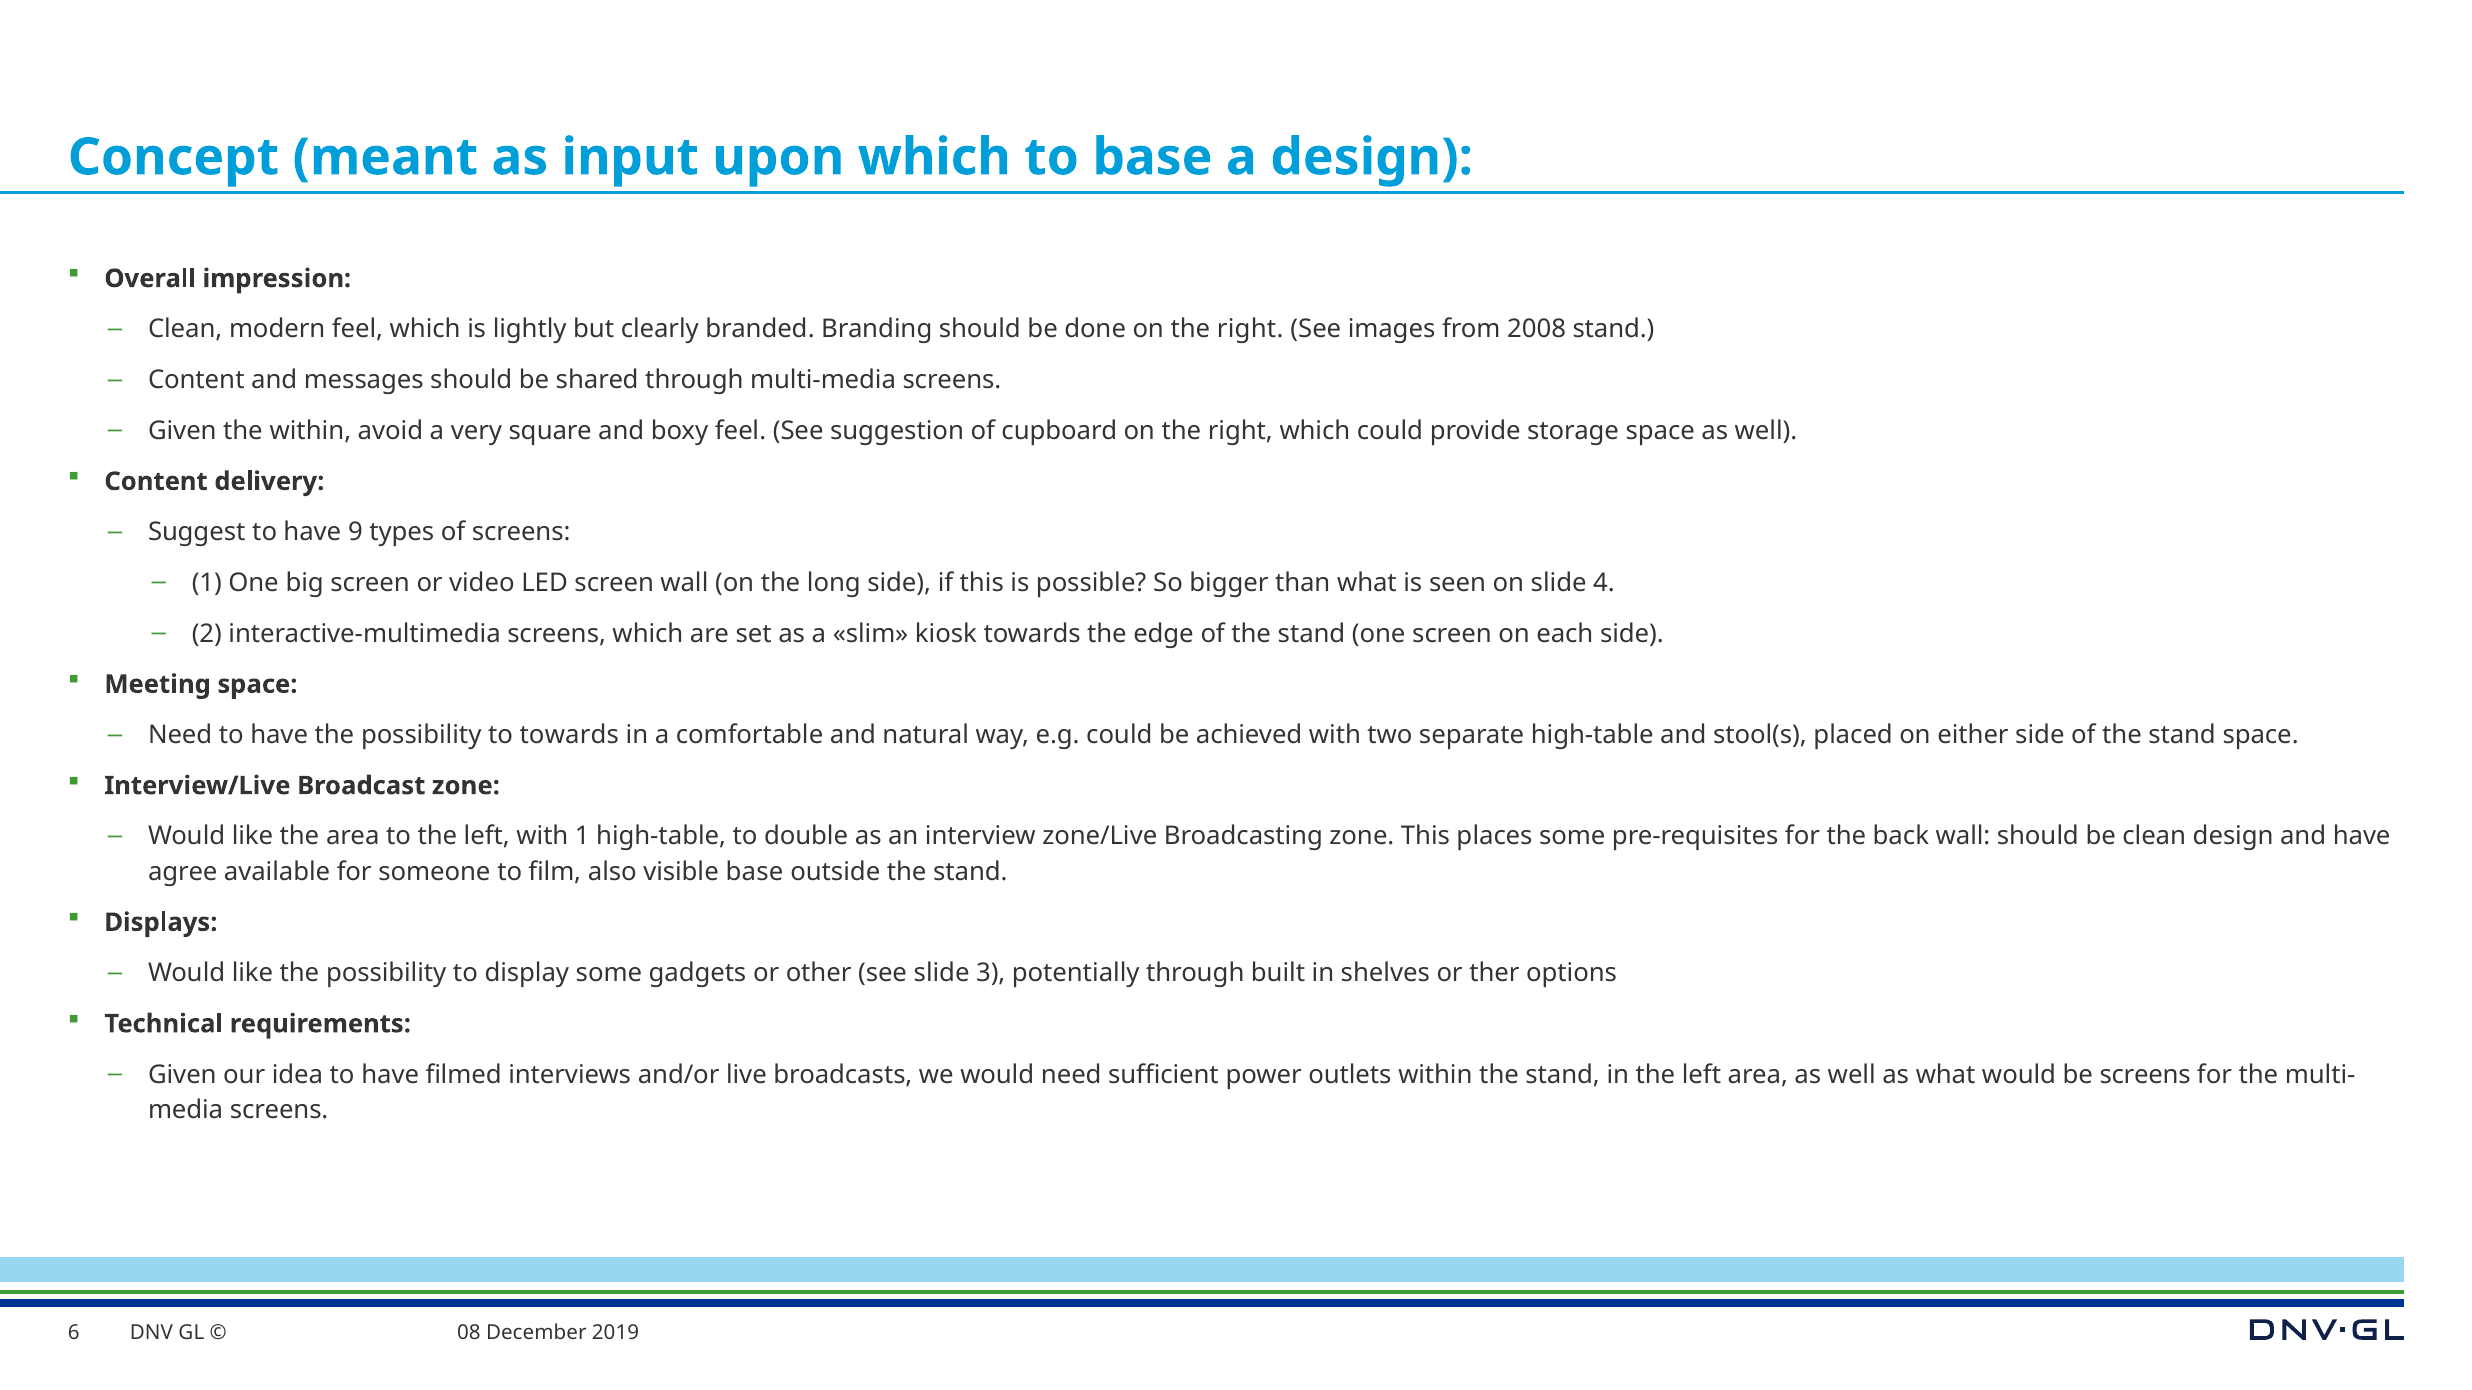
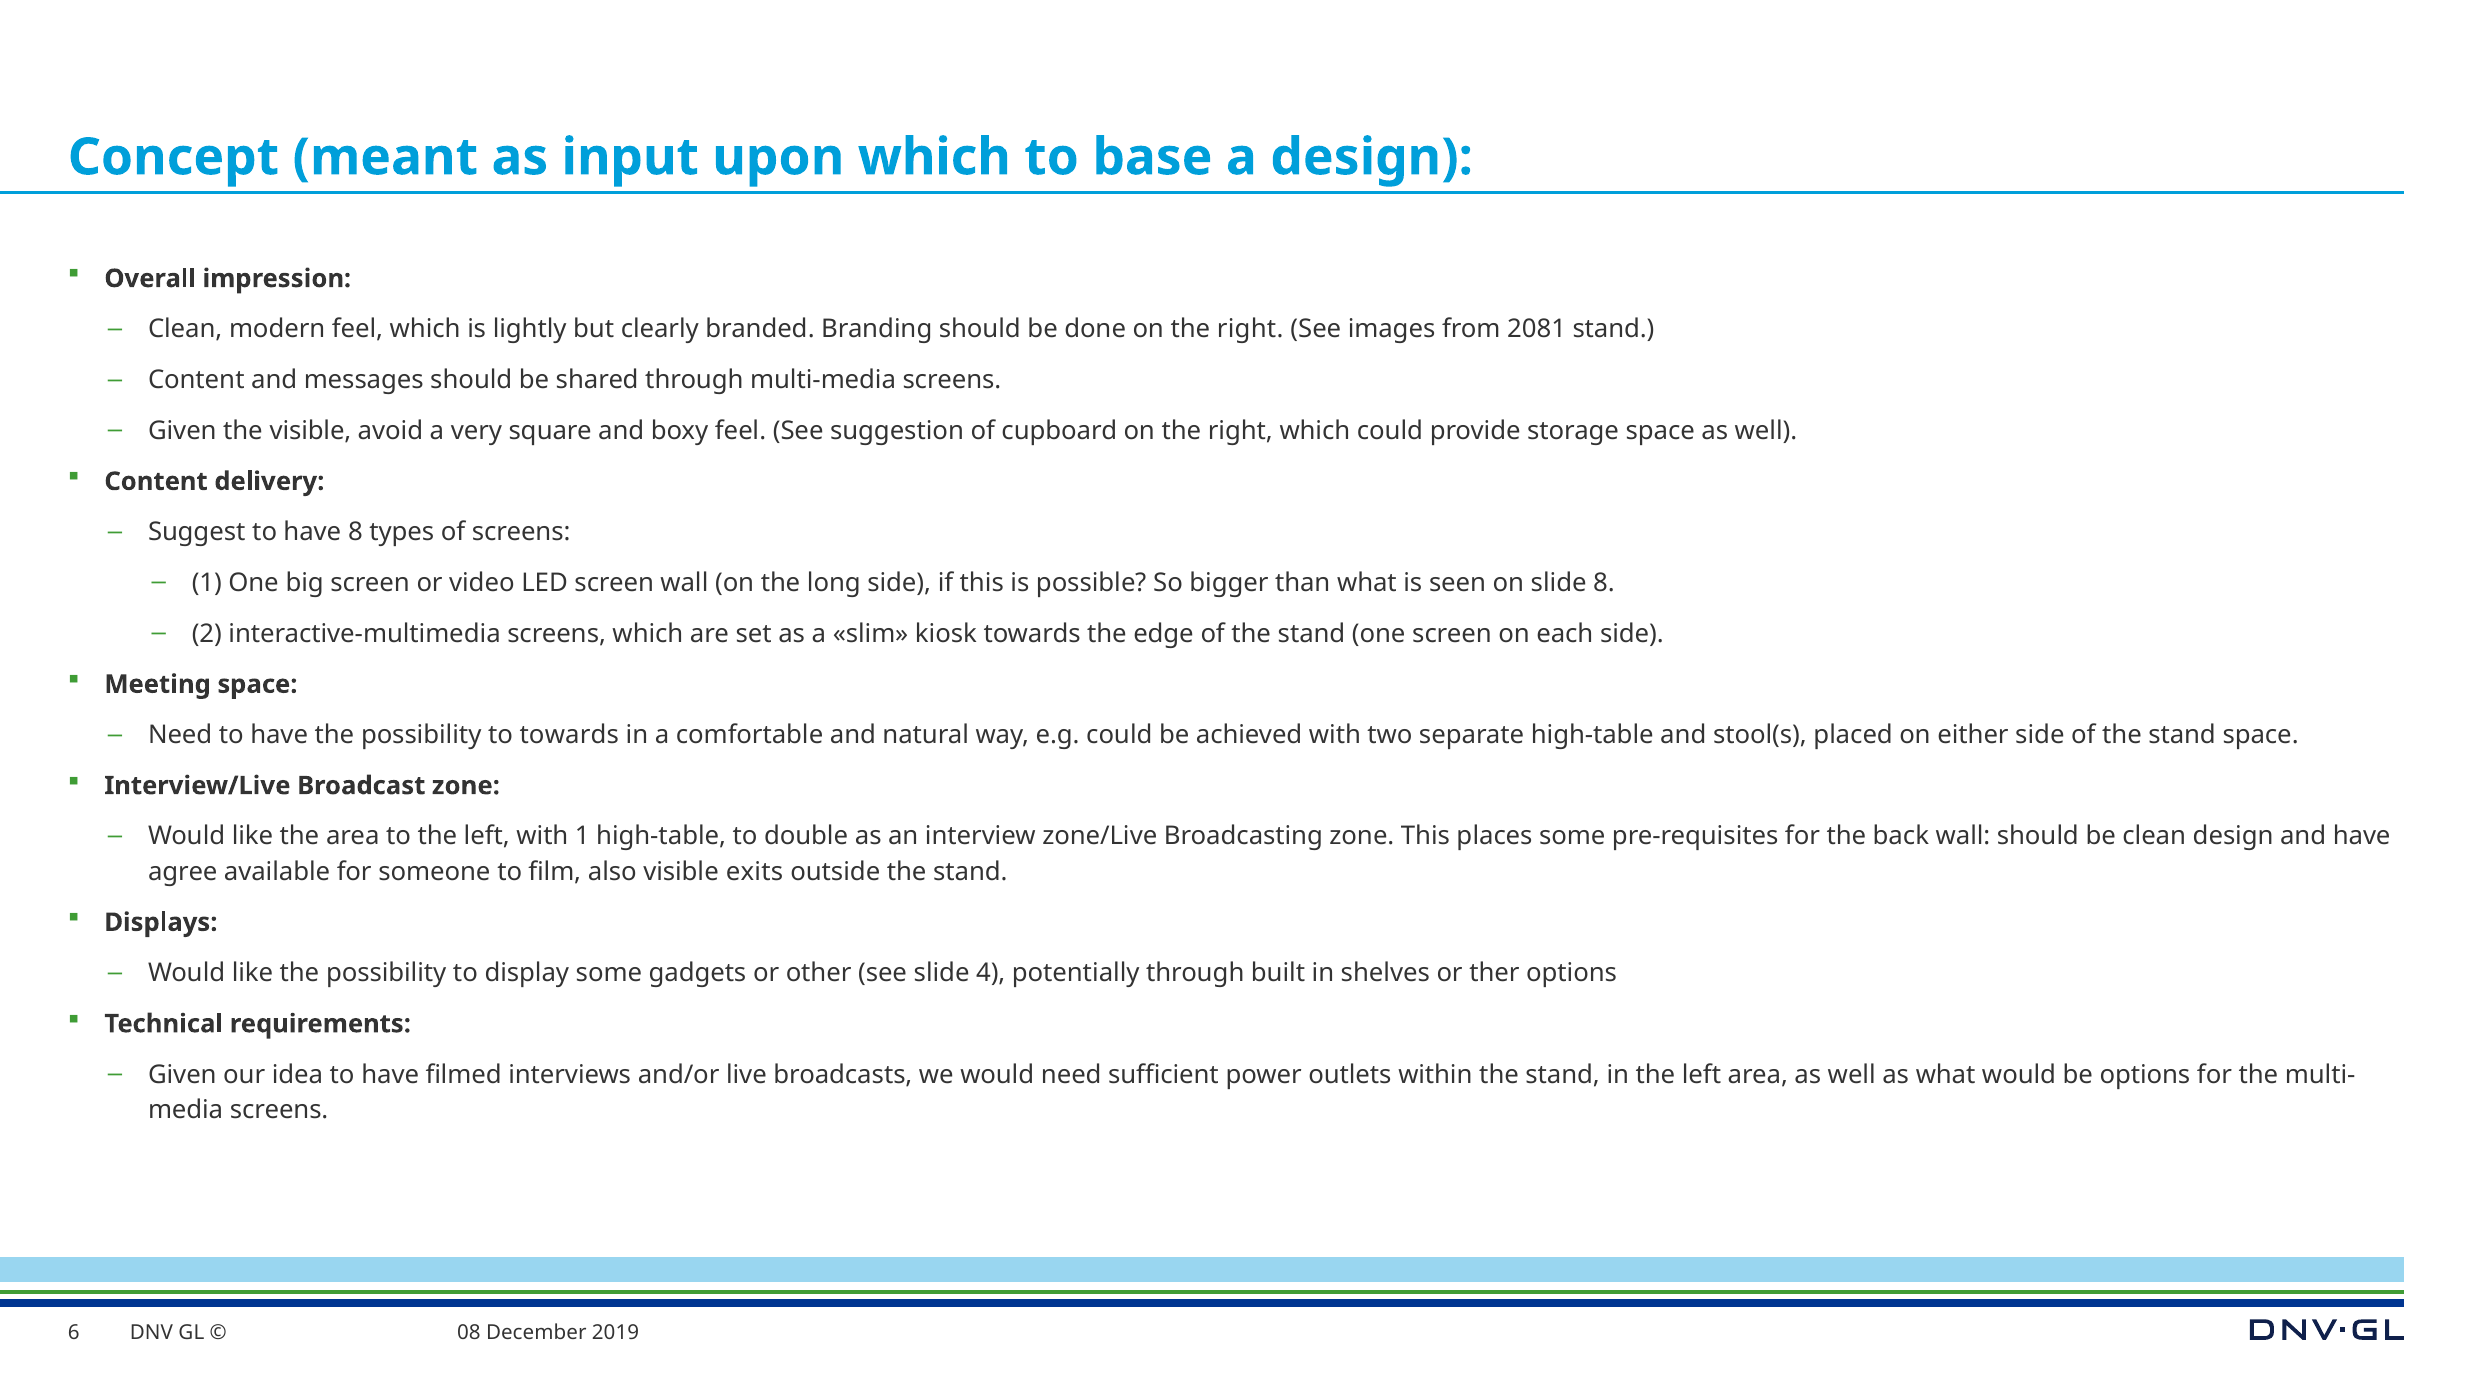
2008: 2008 -> 2081
the within: within -> visible
have 9: 9 -> 8
slide 4: 4 -> 8
visible base: base -> exits
3: 3 -> 4
be screens: screens -> options
